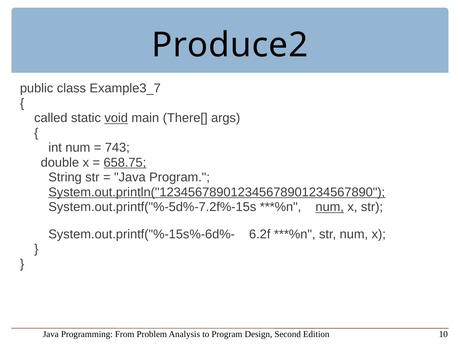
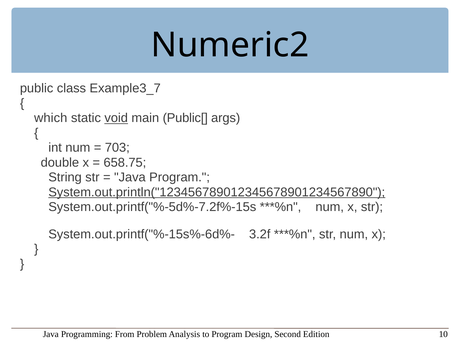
Produce2: Produce2 -> Numeric2
called: called -> which
There[: There[ -> Public[
743: 743 -> 703
658.75 underline: present -> none
num at (330, 207) underline: present -> none
6.2f: 6.2f -> 3.2f
